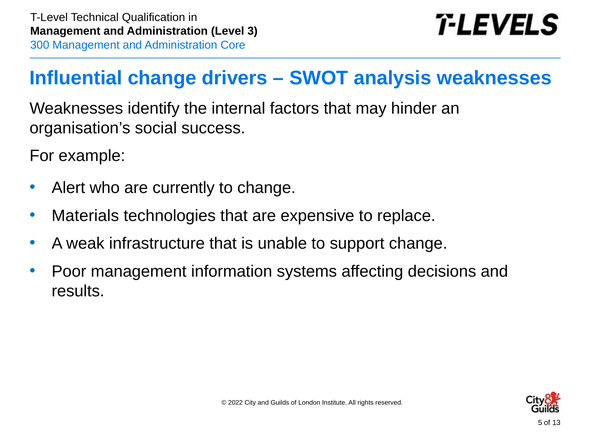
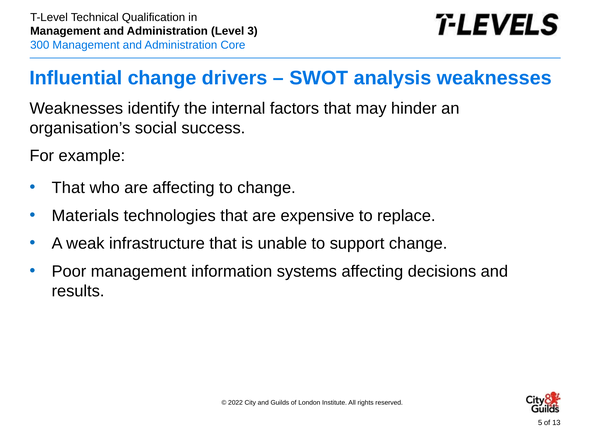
Alert at (68, 188): Alert -> That
are currently: currently -> affecting
